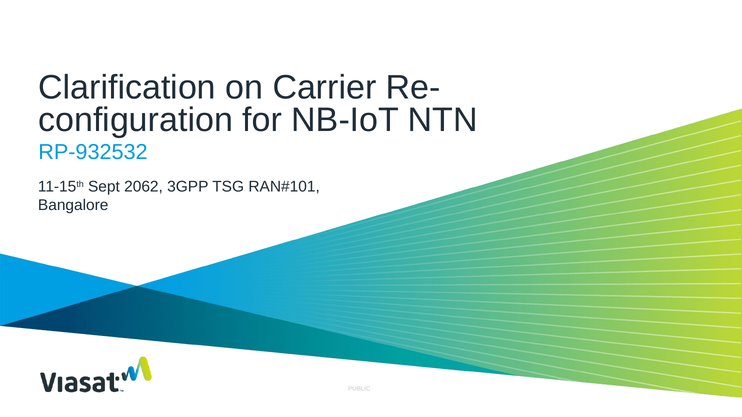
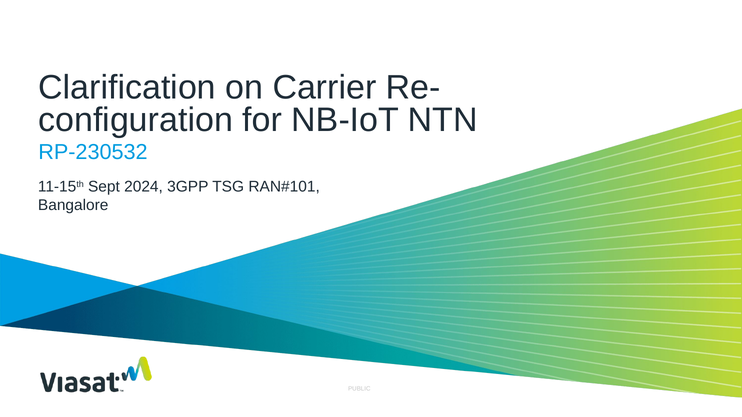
RP-932532: RP-932532 -> RP-230532
2062: 2062 -> 2024
